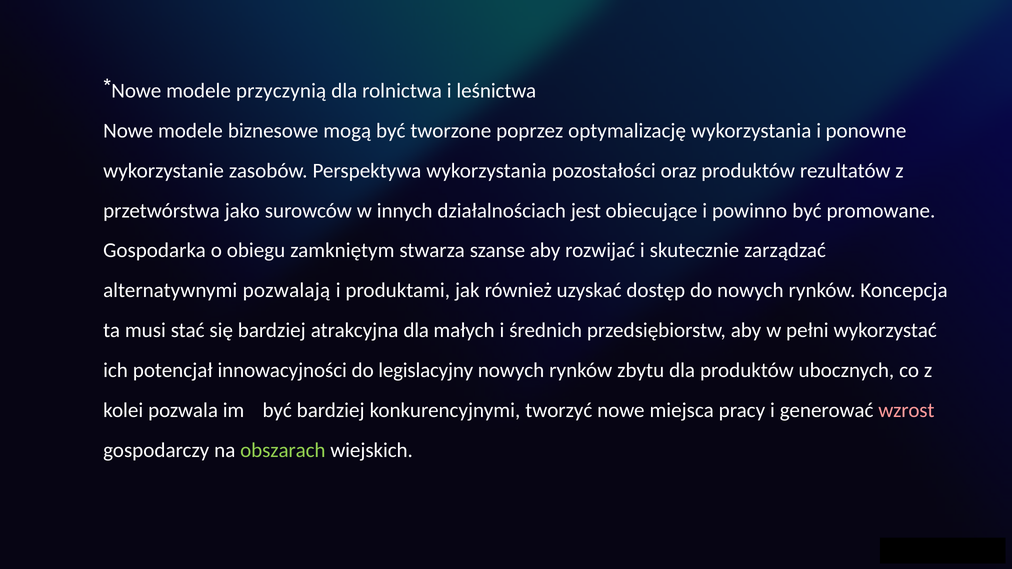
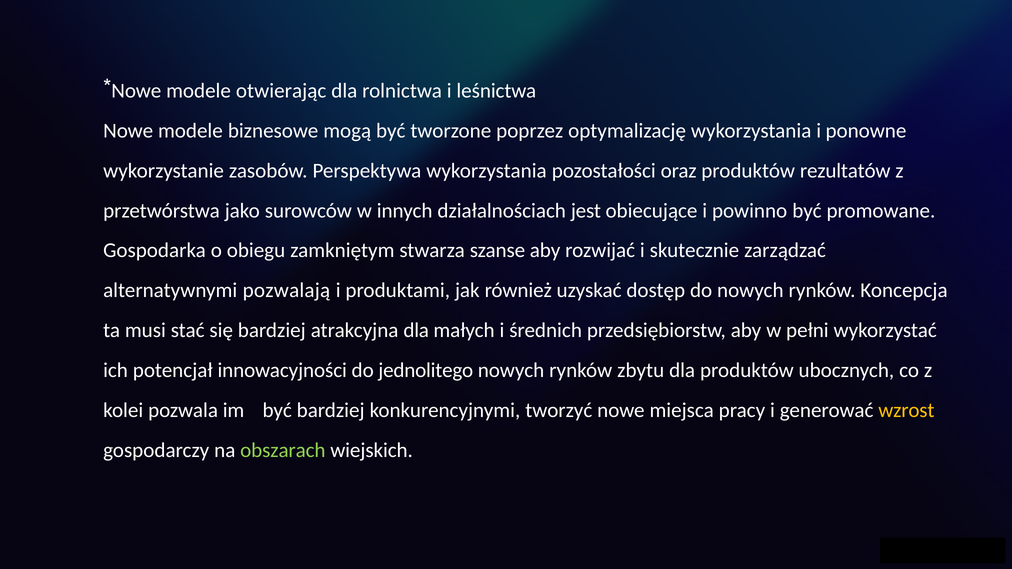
przyczynią: przyczynią -> otwierając
legislacyjny: legislacyjny -> jednolitego
wzrost colour: pink -> yellow
